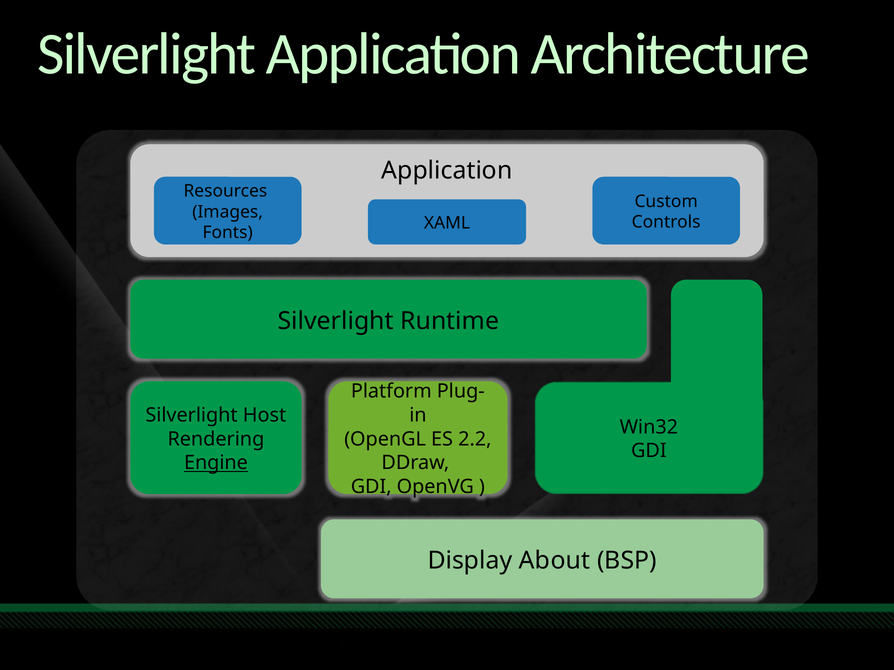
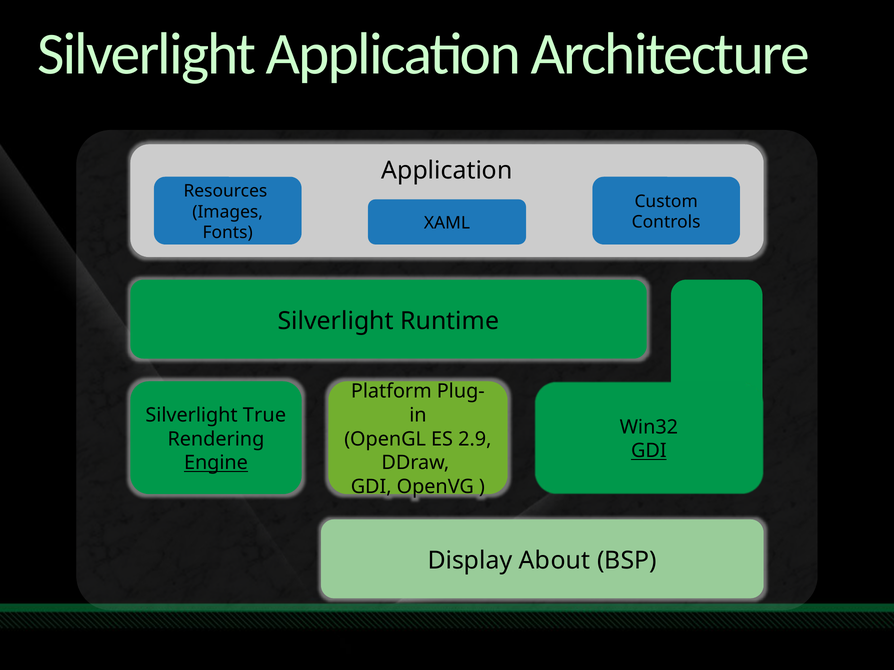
Host: Host -> True
2.2: 2.2 -> 2.9
GDI at (649, 451) underline: none -> present
